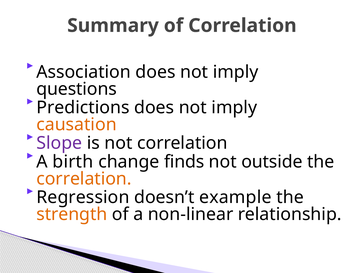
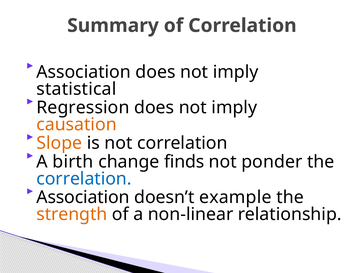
questions: questions -> statistical
Predictions: Predictions -> Regression
Slope colour: purple -> orange
outside: outside -> ponder
correlation at (84, 179) colour: orange -> blue
Regression at (83, 197): Regression -> Association
